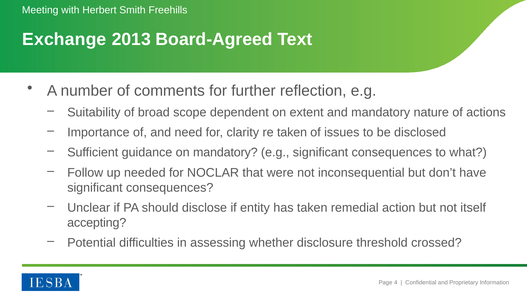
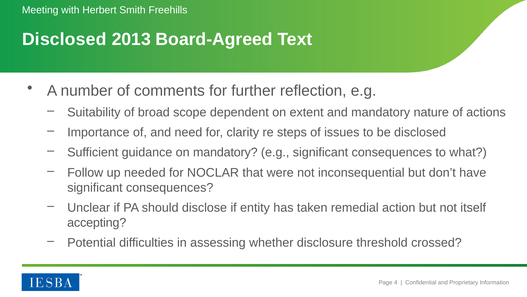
Exchange at (64, 39): Exchange -> Disclosed
re taken: taken -> steps
